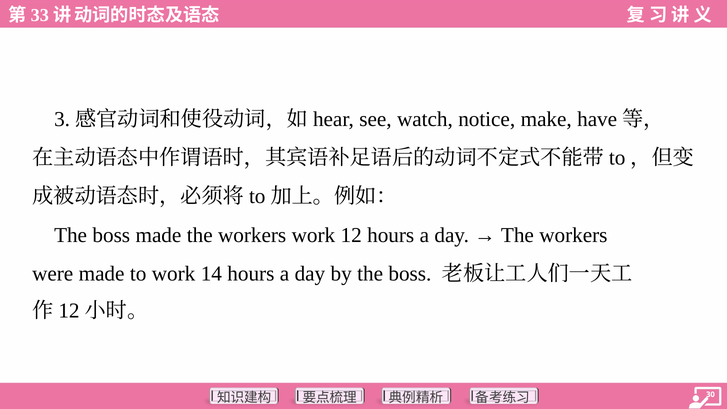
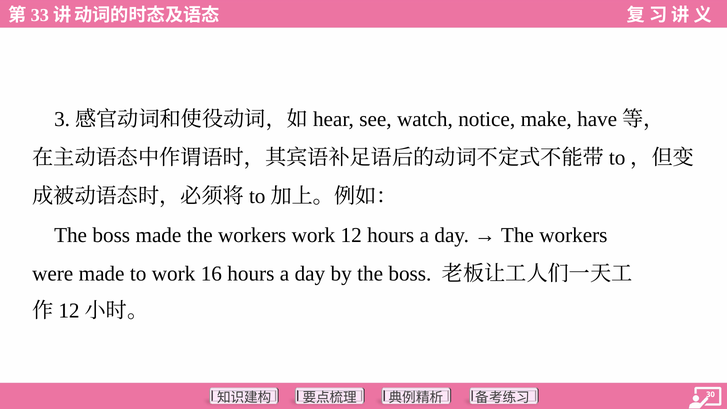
14: 14 -> 16
